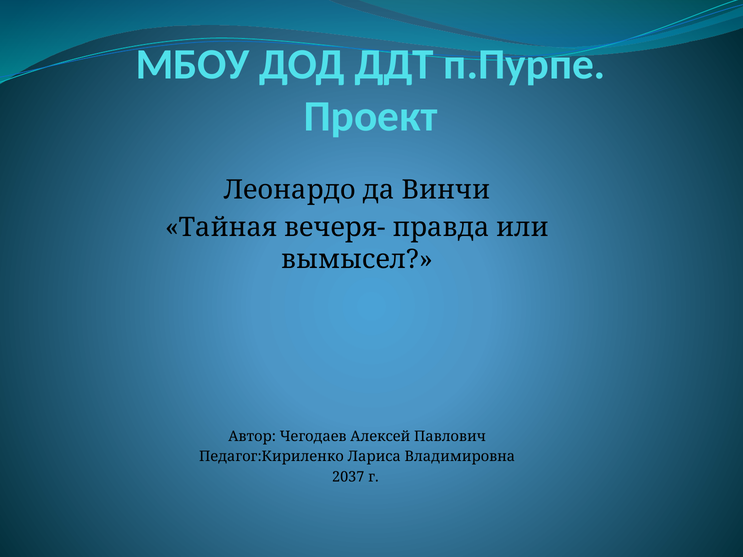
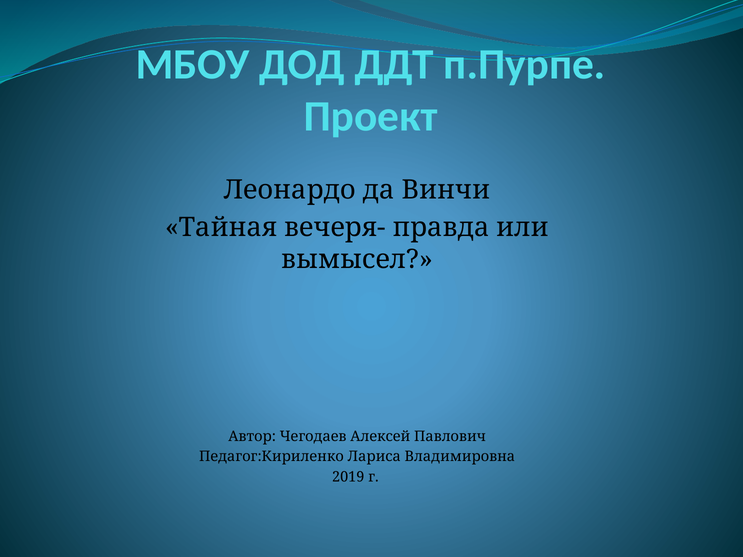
2037: 2037 -> 2019
